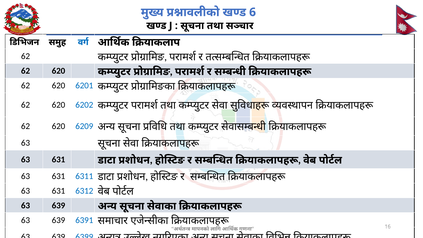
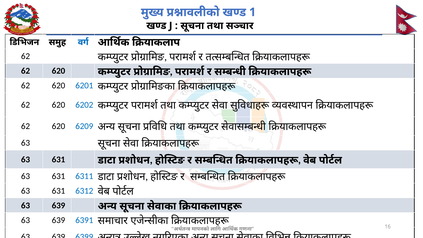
6: 6 -> 1
